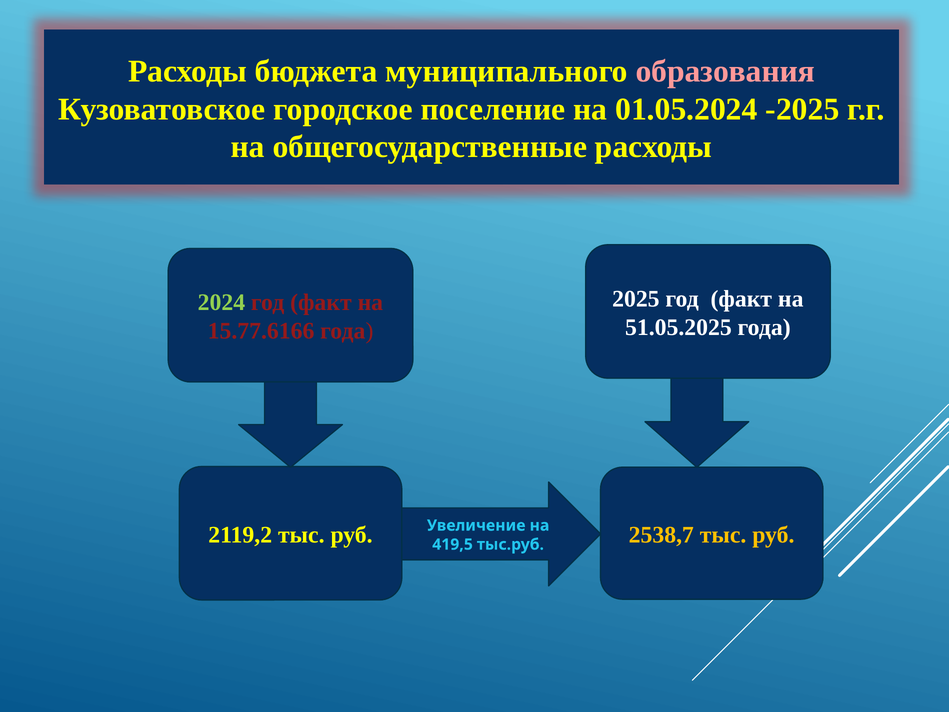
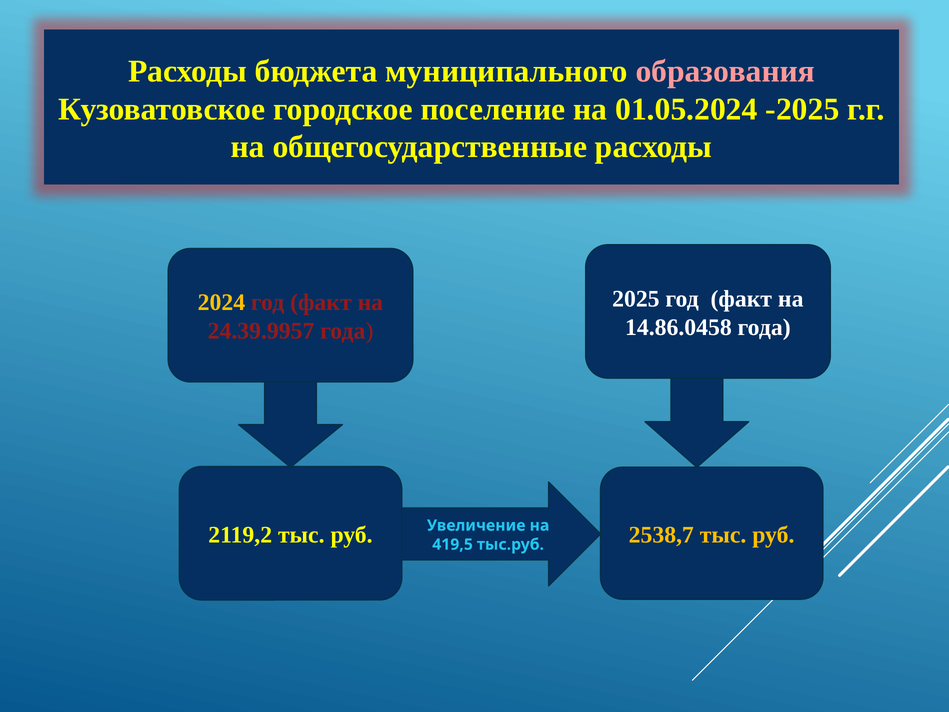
2024 colour: light green -> yellow
51.05.2025: 51.05.2025 -> 14.86.0458
15.77.6166: 15.77.6166 -> 24.39.9957
